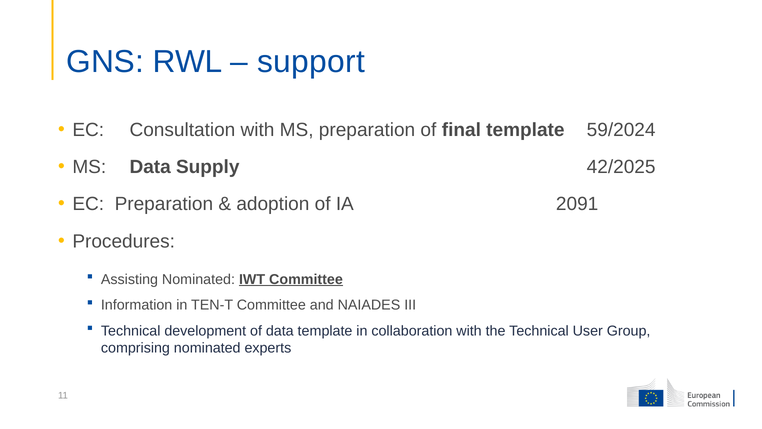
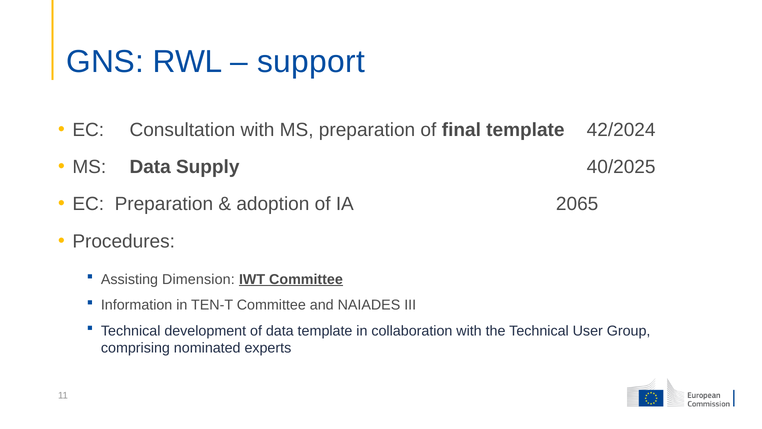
59/2024: 59/2024 -> 42/2024
42/2025: 42/2025 -> 40/2025
2091: 2091 -> 2065
Assisting Nominated: Nominated -> Dimension
